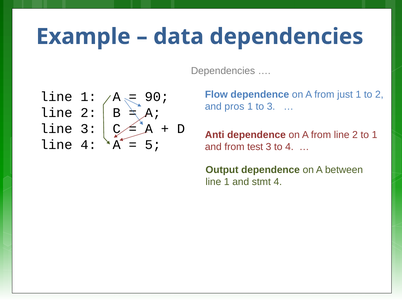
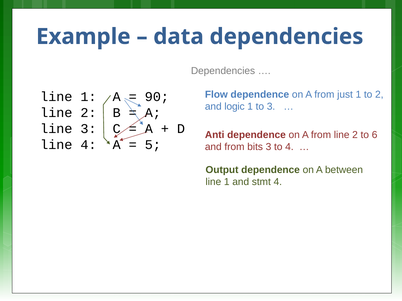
pros: pros -> logic
to 1: 1 -> 6
test: test -> bits
